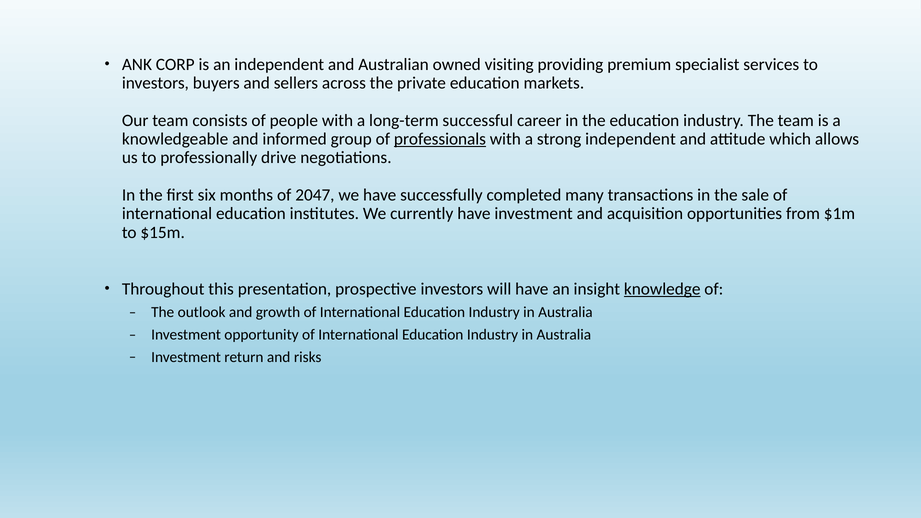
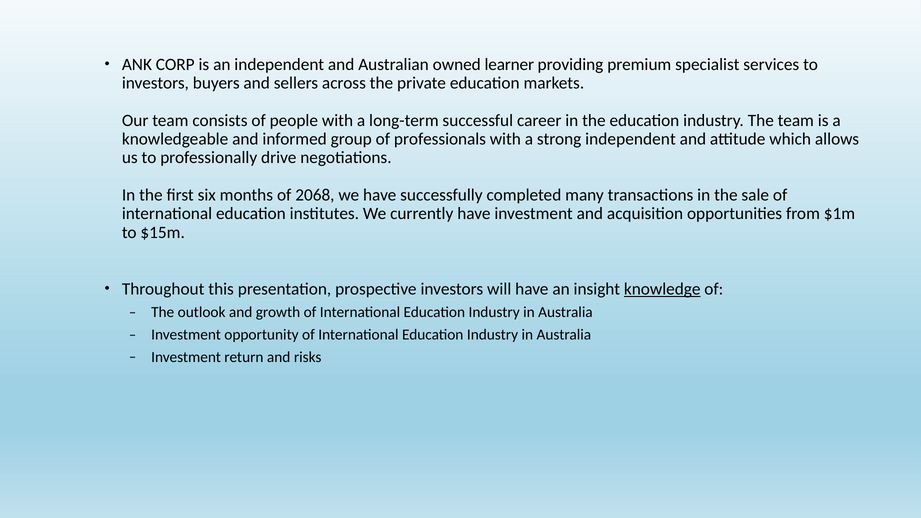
visiting: visiting -> learner
professionals underline: present -> none
2047: 2047 -> 2068
